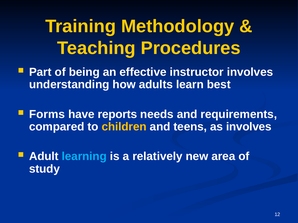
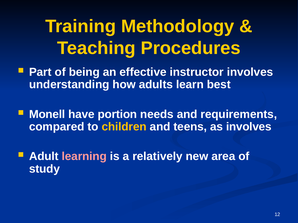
Forms: Forms -> Monell
reports: reports -> portion
learning colour: light blue -> pink
